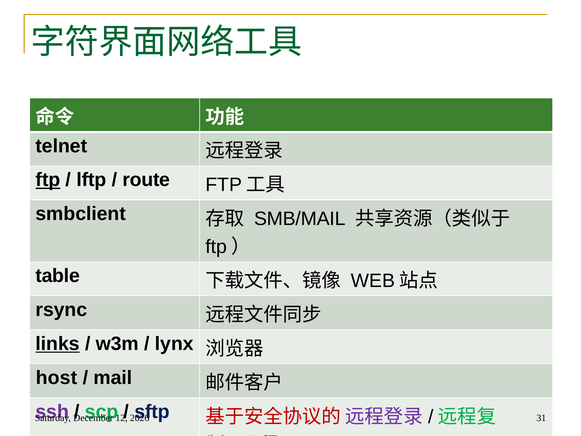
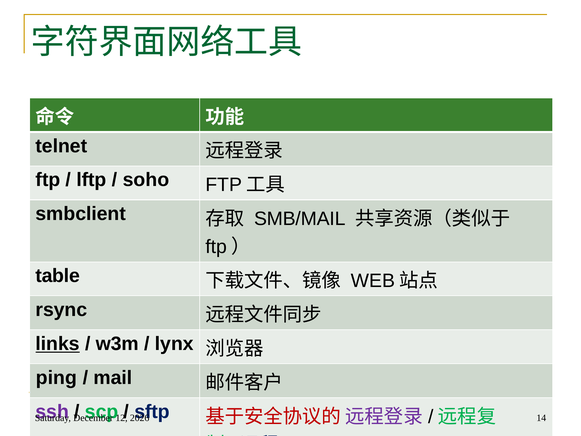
ftp at (48, 180) underline: present -> none
route: route -> soho
host: host -> ping
31: 31 -> 14
